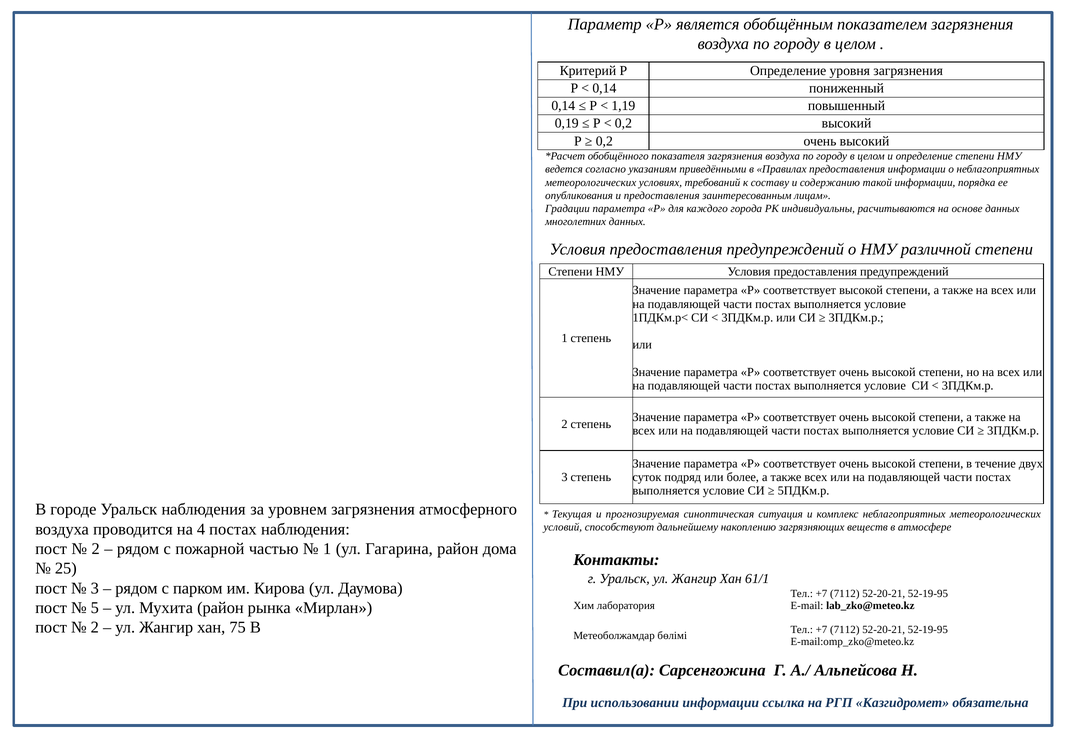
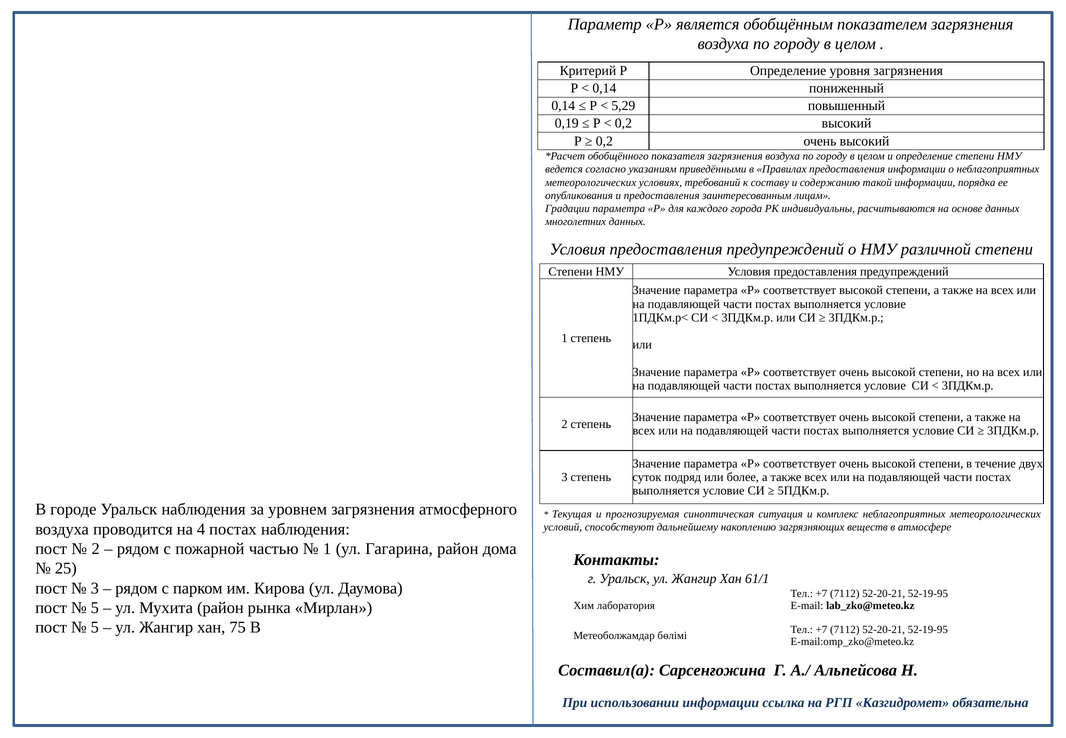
1,19: 1,19 -> 5,29
2 at (95, 628): 2 -> 5
